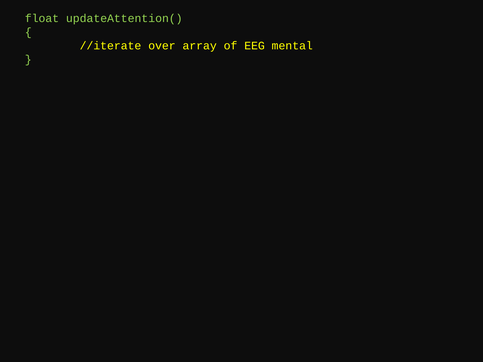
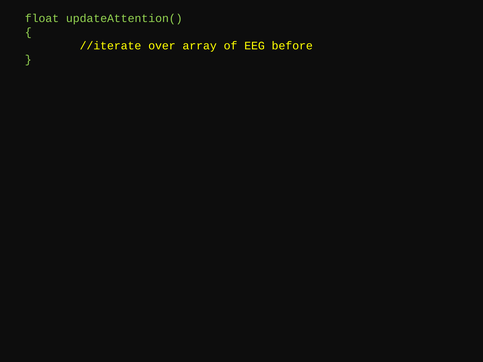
mental: mental -> before
